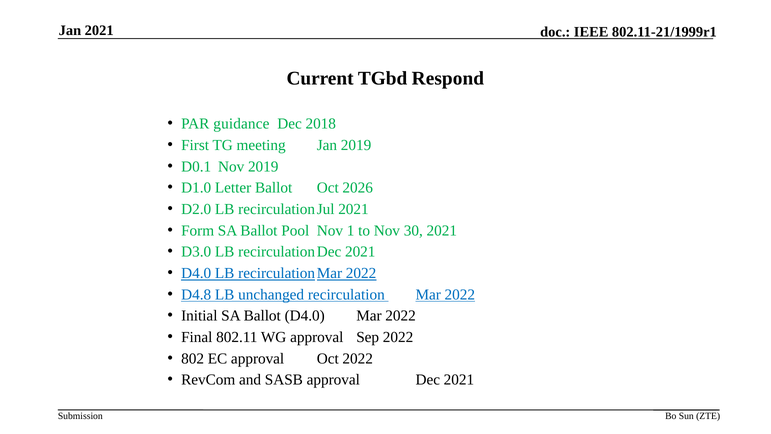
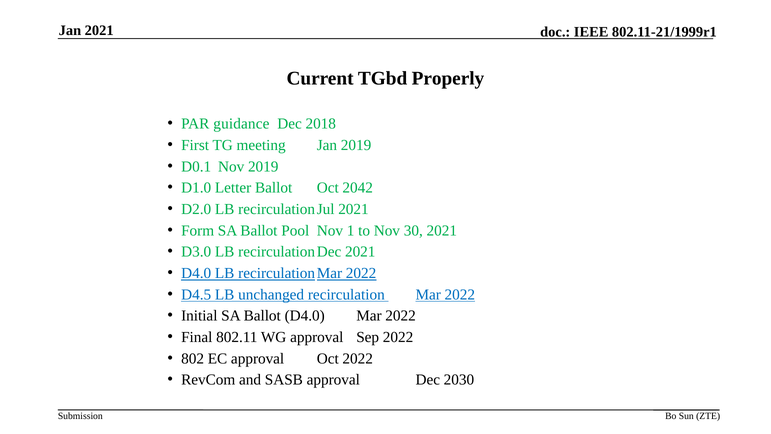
Respond: Respond -> Properly
2026: 2026 -> 2042
D4.8: D4.8 -> D4.5
Dec 2021: 2021 -> 2030
